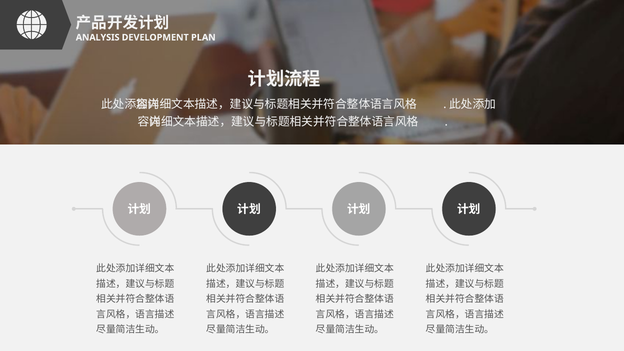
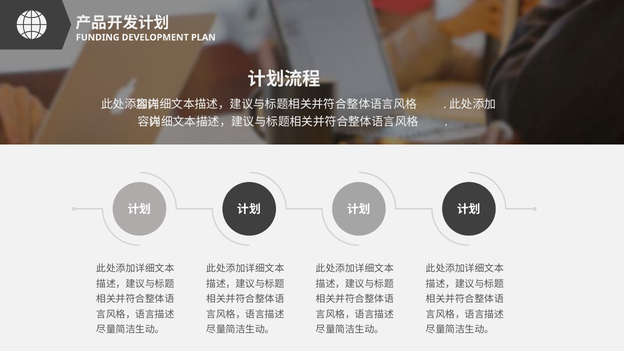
ANALYSIS: ANALYSIS -> FUNDING
